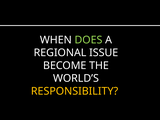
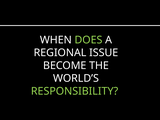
RESPONSIBILITY colour: yellow -> light green
